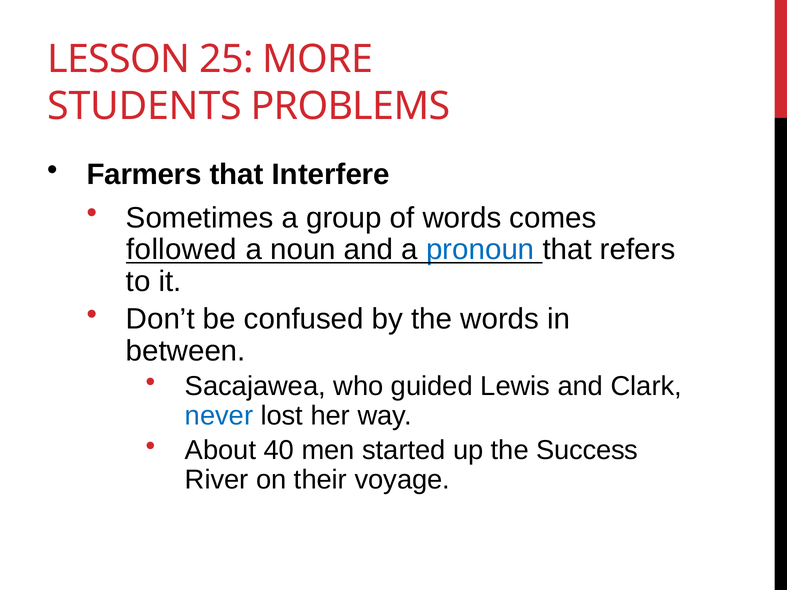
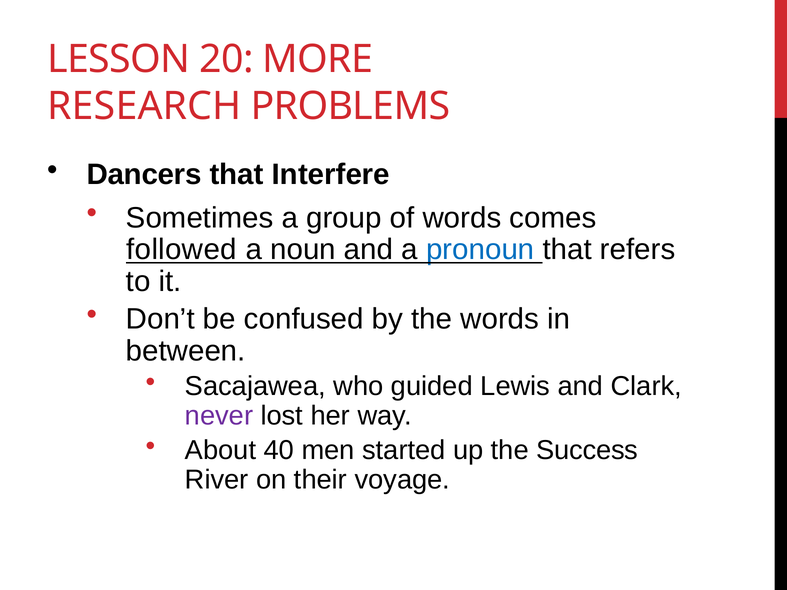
25: 25 -> 20
STUDENTS: STUDENTS -> RESEARCH
Farmers: Farmers -> Dancers
never colour: blue -> purple
